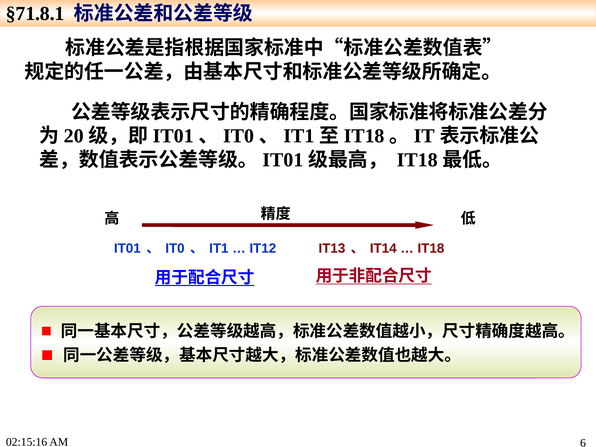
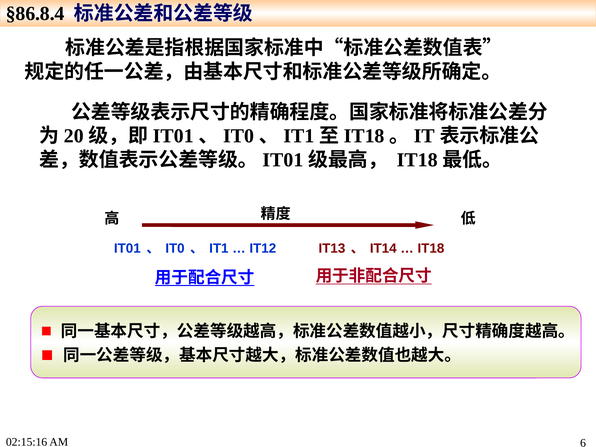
§71.8.1: §71.8.1 -> §86.8.4
